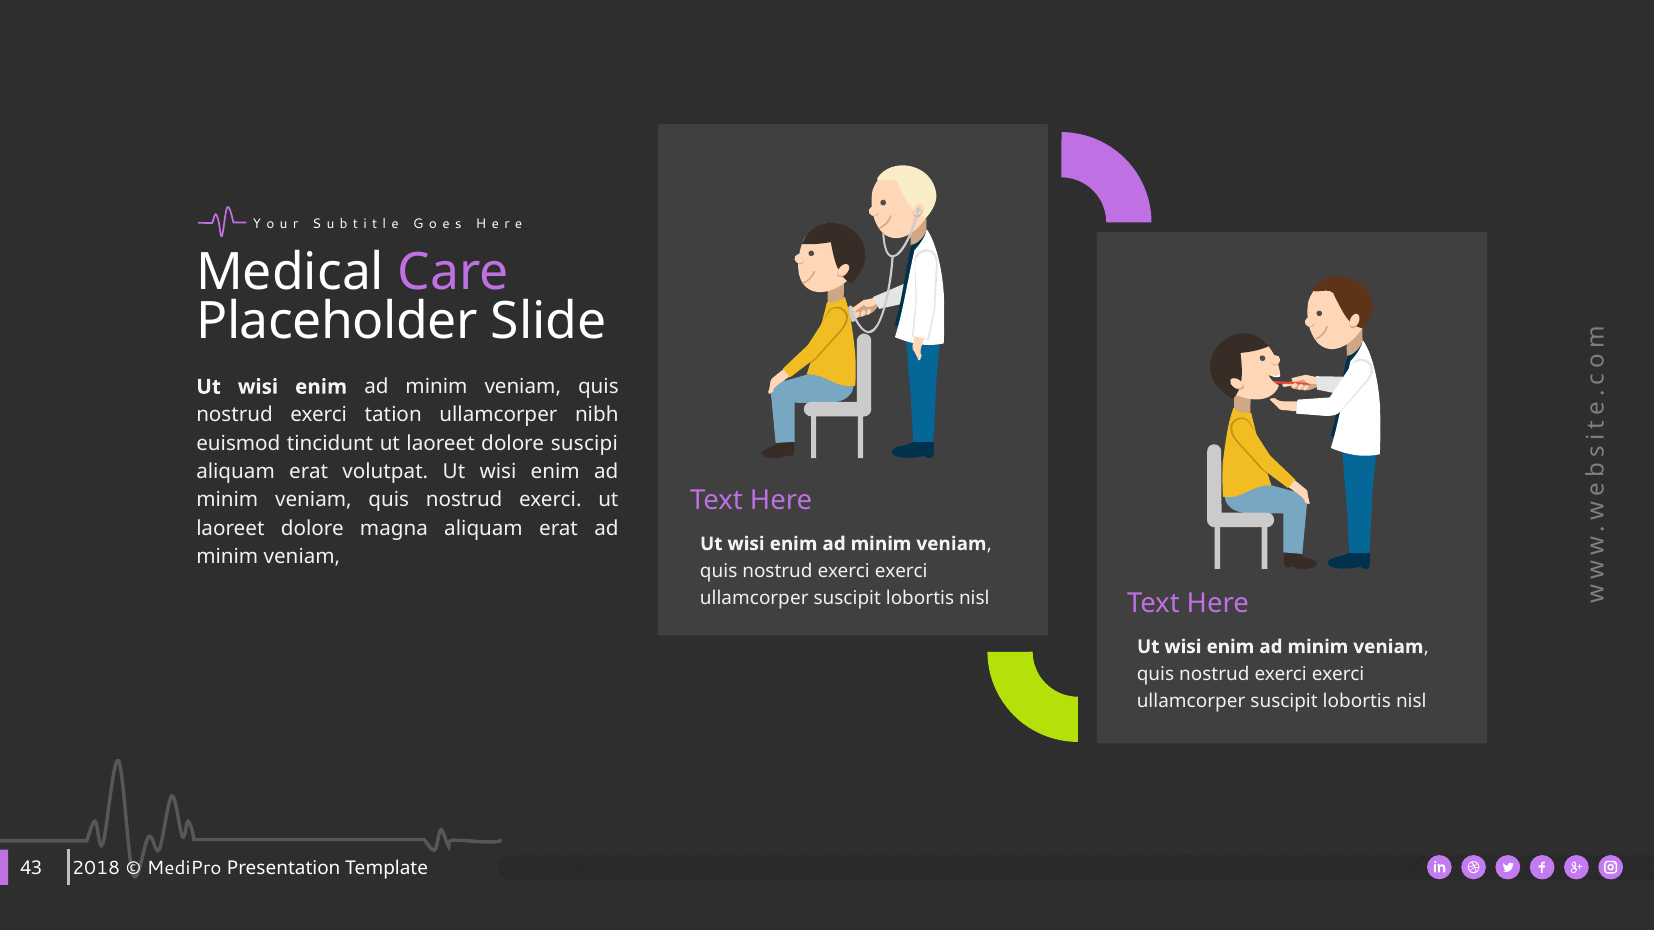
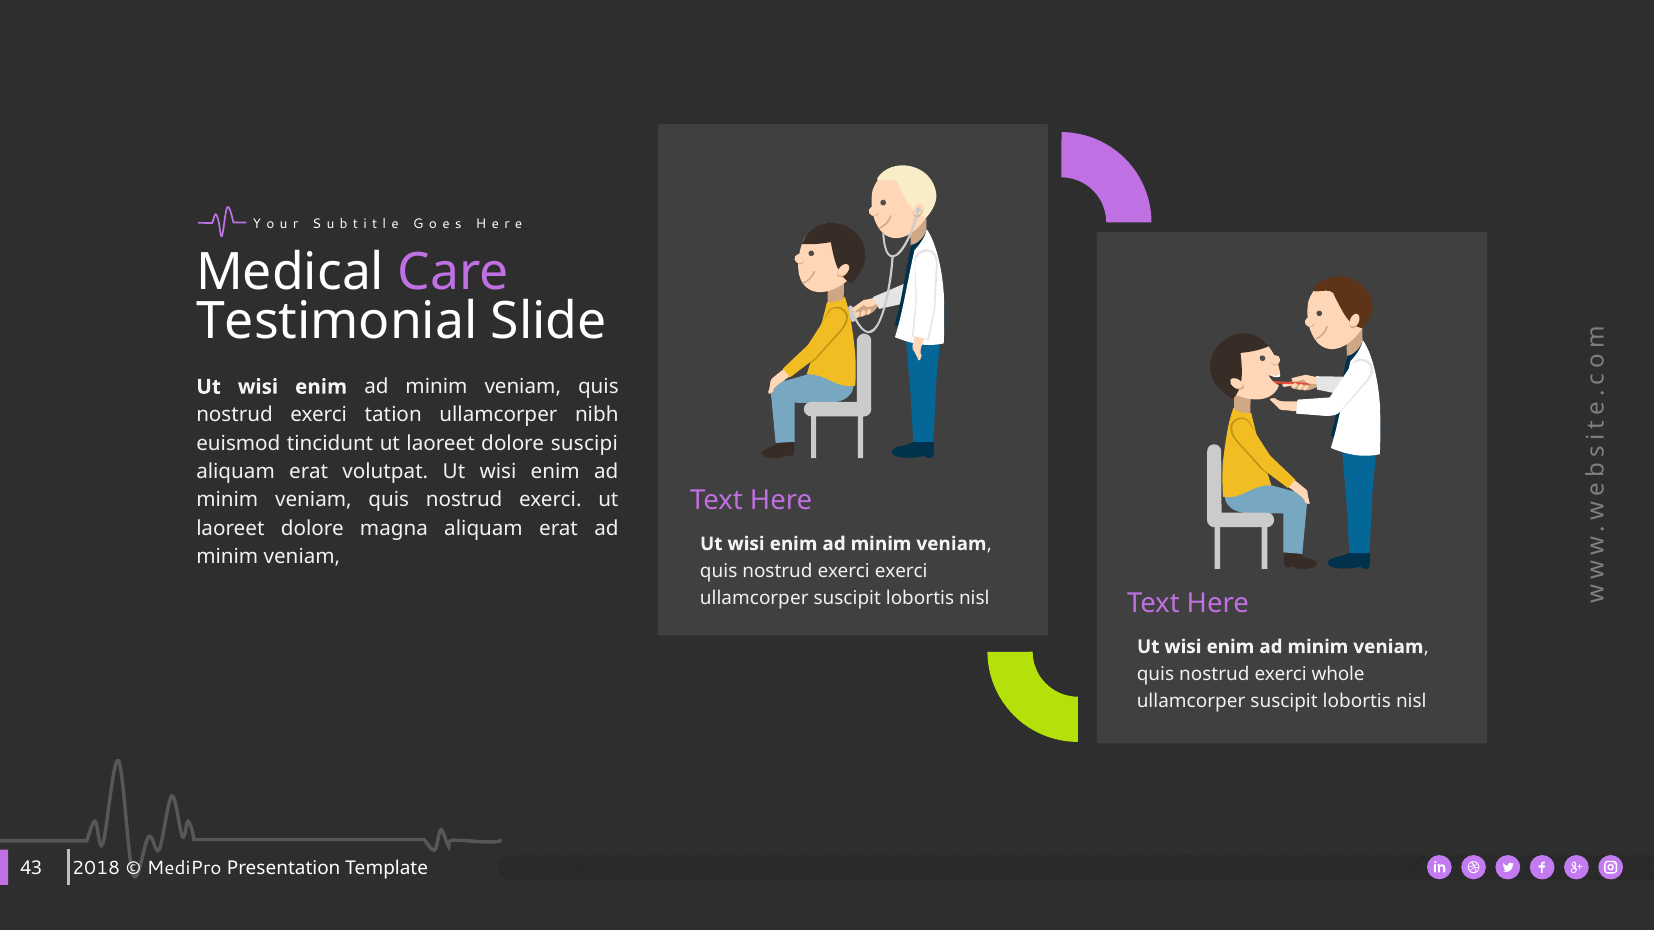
Placeholder: Placeholder -> Testimonial
exerci at (1338, 674): exerci -> whole
